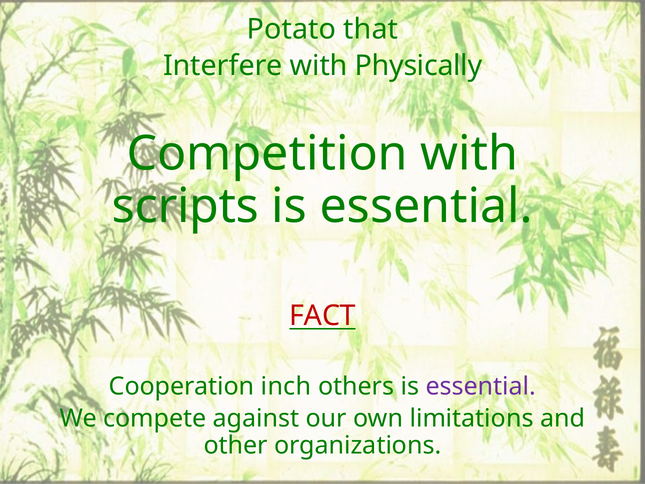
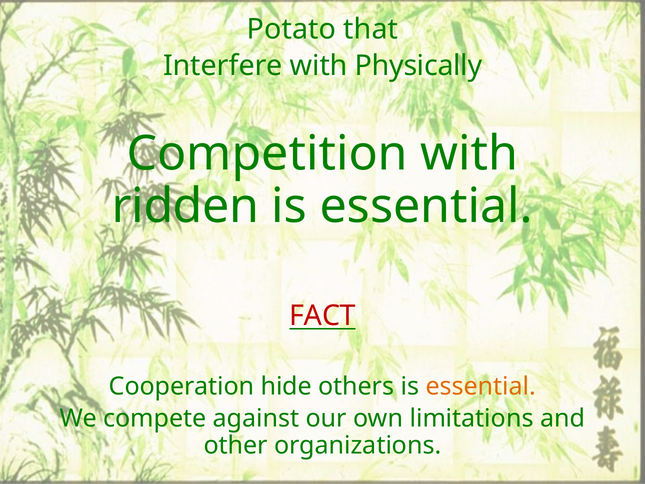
scripts: scripts -> ridden
inch: inch -> hide
essential at (481, 386) colour: purple -> orange
